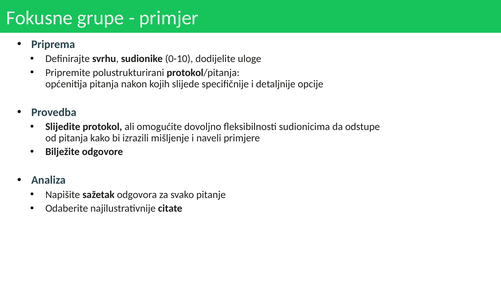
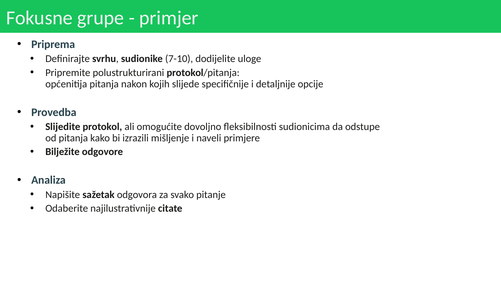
0-10: 0-10 -> 7-10
